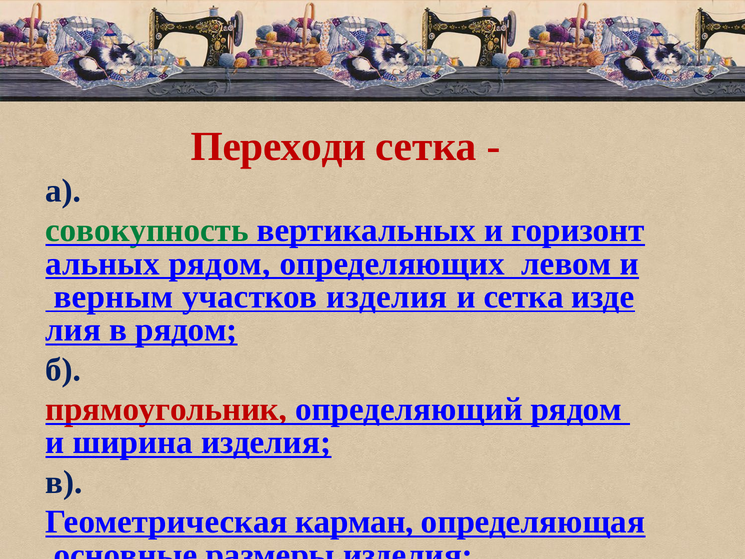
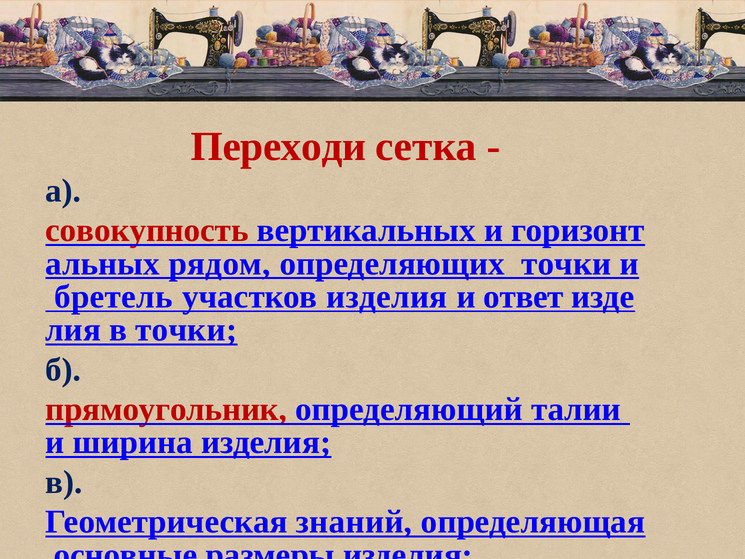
совокупность colour: green -> red
определяющих левом: левом -> точки
верным: верным -> бретель
и сетка: сетка -> ответ
в рядом: рядом -> точки
определяющий рядом: рядом -> талии
карман: карман -> знаний
